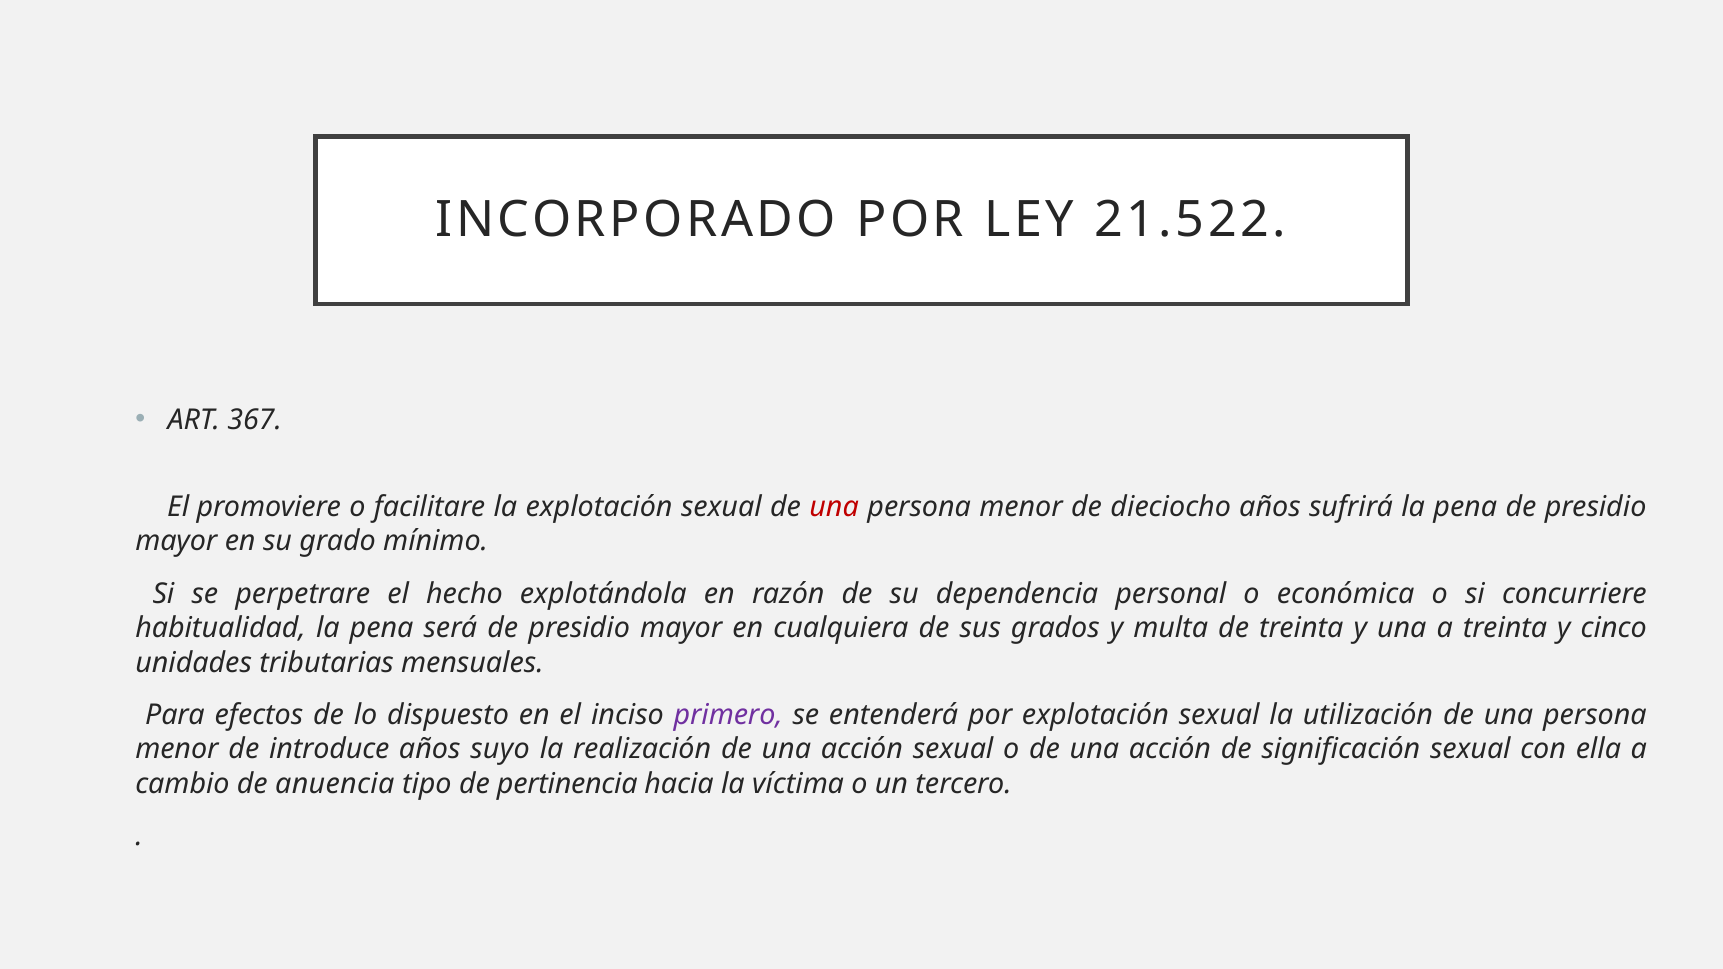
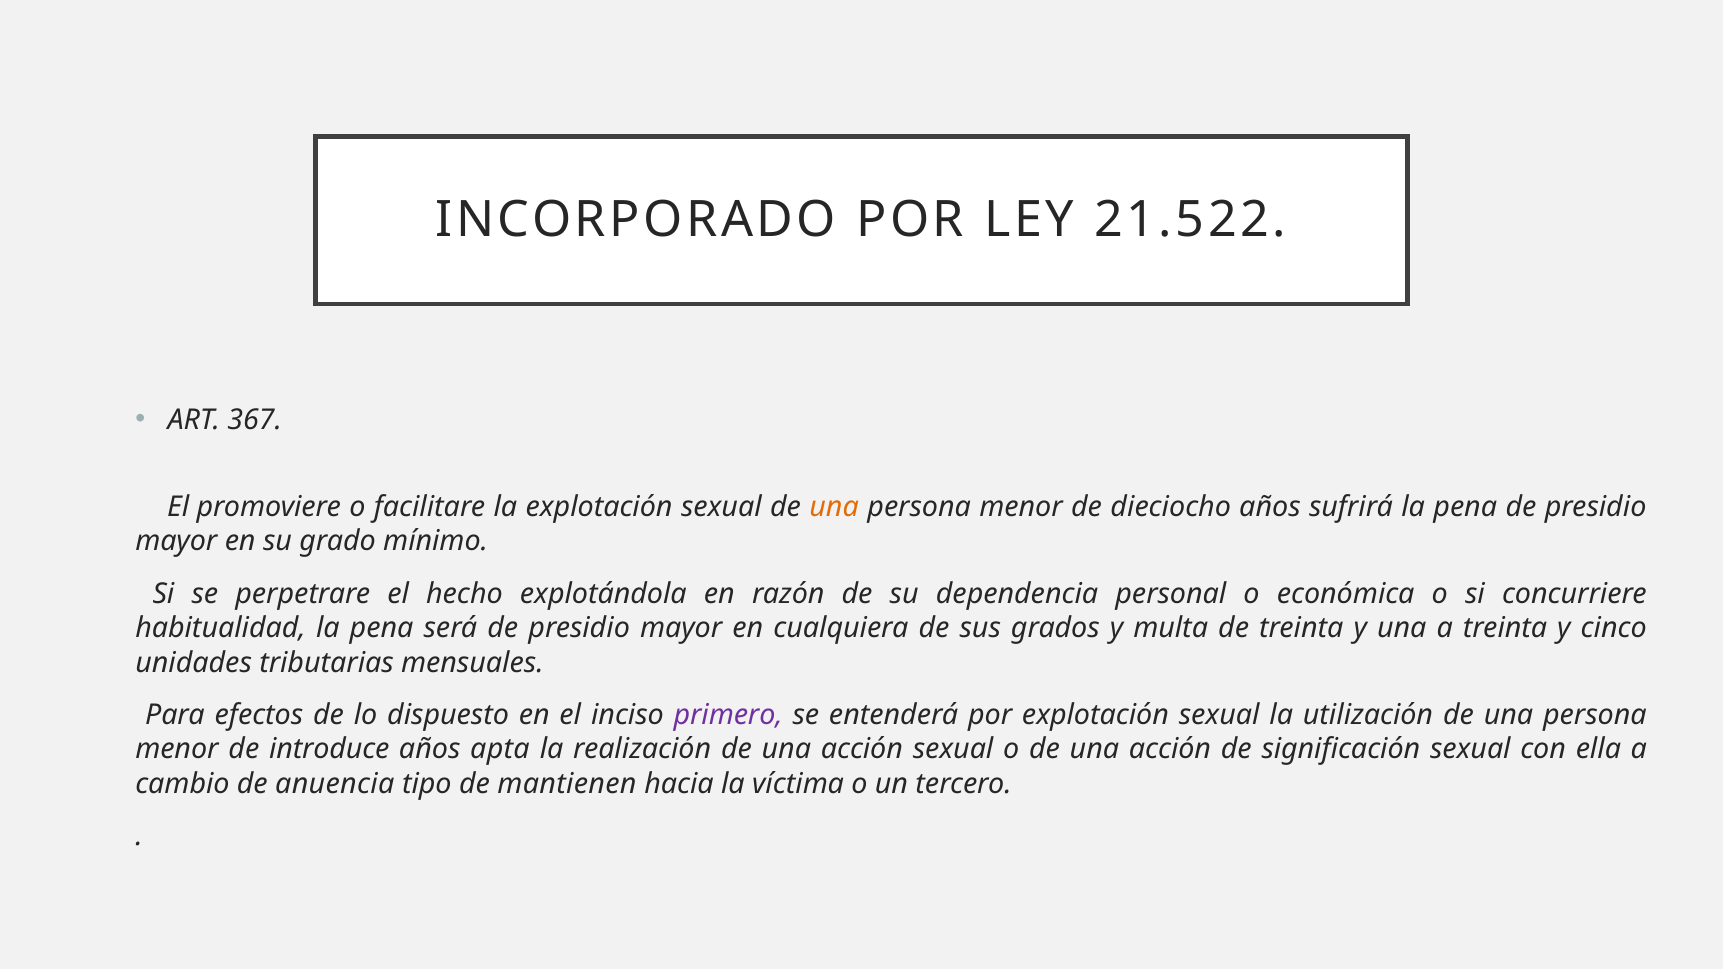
una at (834, 507) colour: red -> orange
suyo: suyo -> apta
pertinencia: pertinencia -> mantienen
